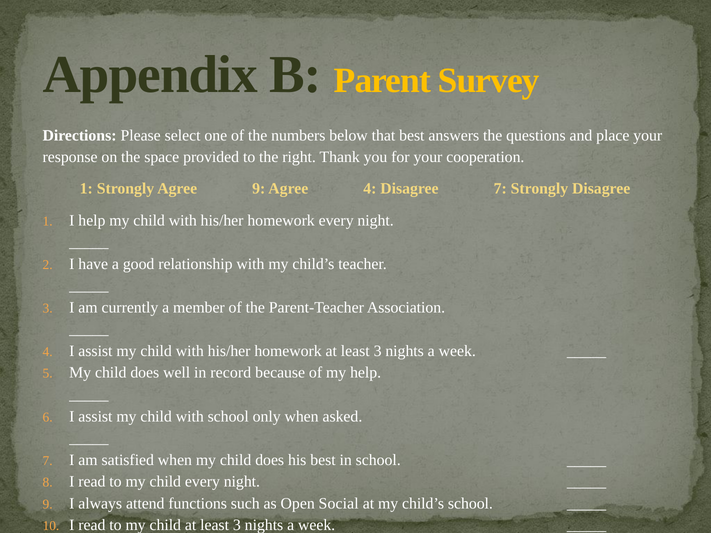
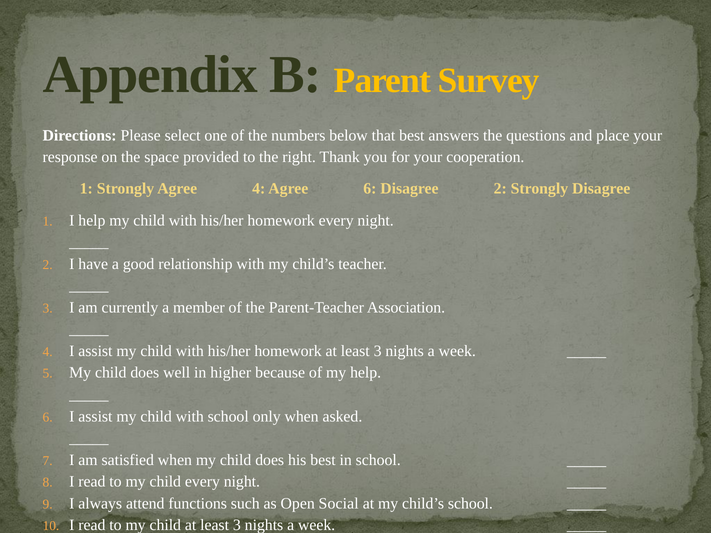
Agree 9: 9 -> 4
Agree 4: 4 -> 6
Disagree 7: 7 -> 2
record: record -> higher
